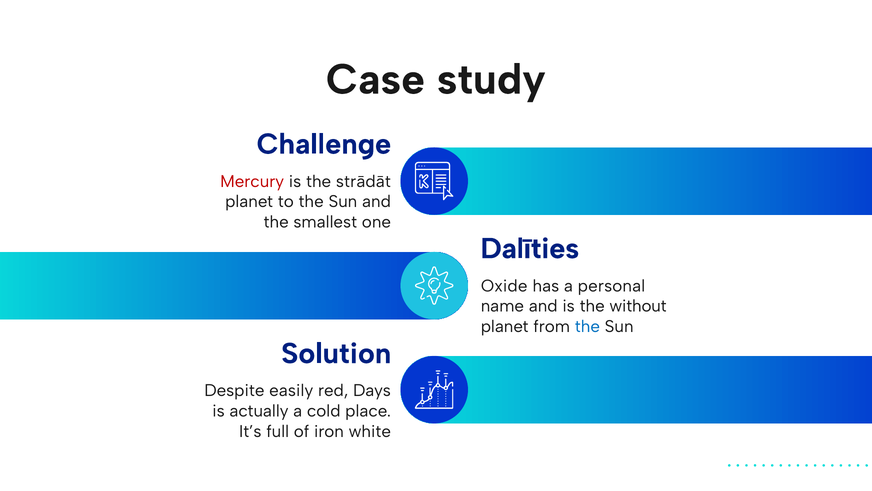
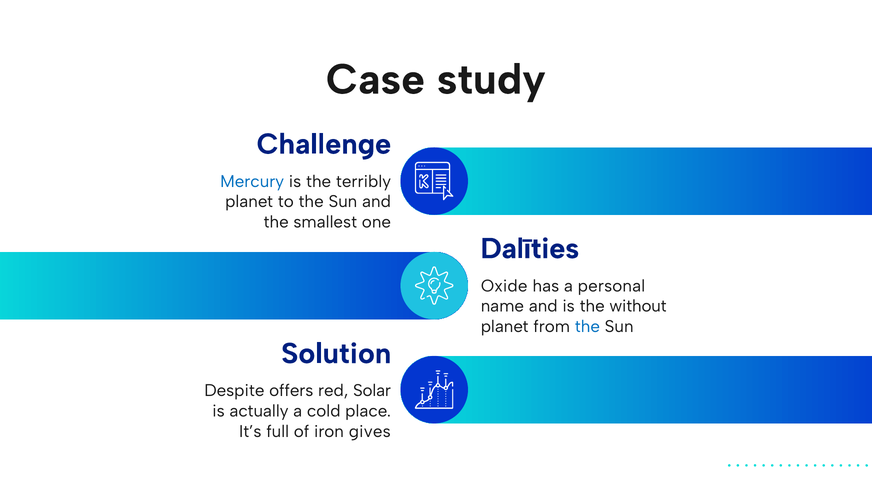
Mercury colour: red -> blue
strādāt: strādāt -> terribly
easily: easily -> offers
Days: Days -> Solar
white: white -> gives
